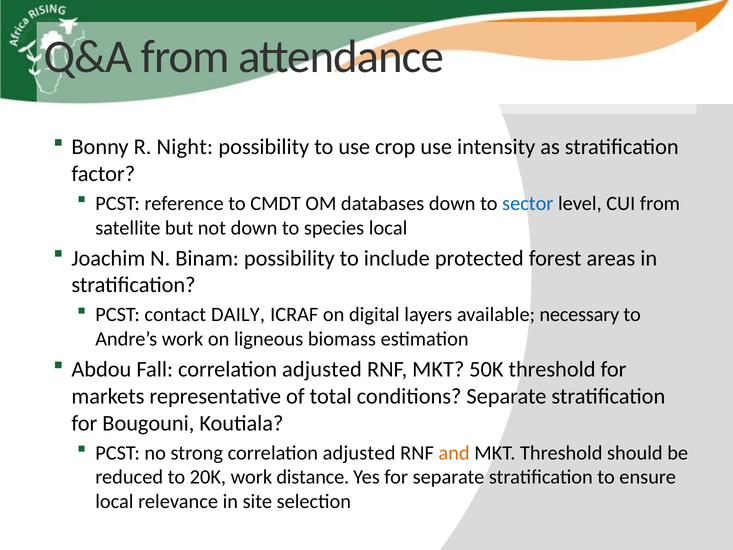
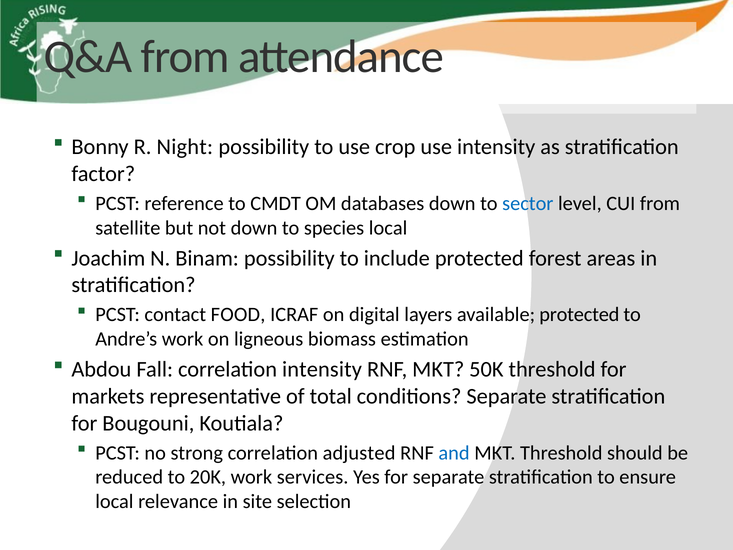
DAILY: DAILY -> FOOD
available necessary: necessary -> protected
Fall correlation adjusted: adjusted -> intensity
and colour: orange -> blue
distance: distance -> services
